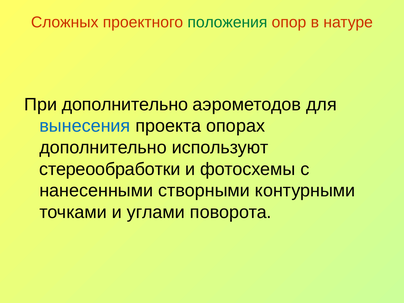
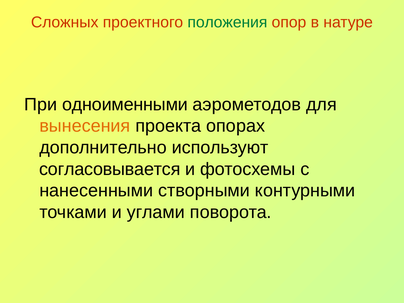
При дополнительно: дополнительно -> одноименными
вынесения colour: blue -> orange
стереообработки: стереообработки -> согласовывается
